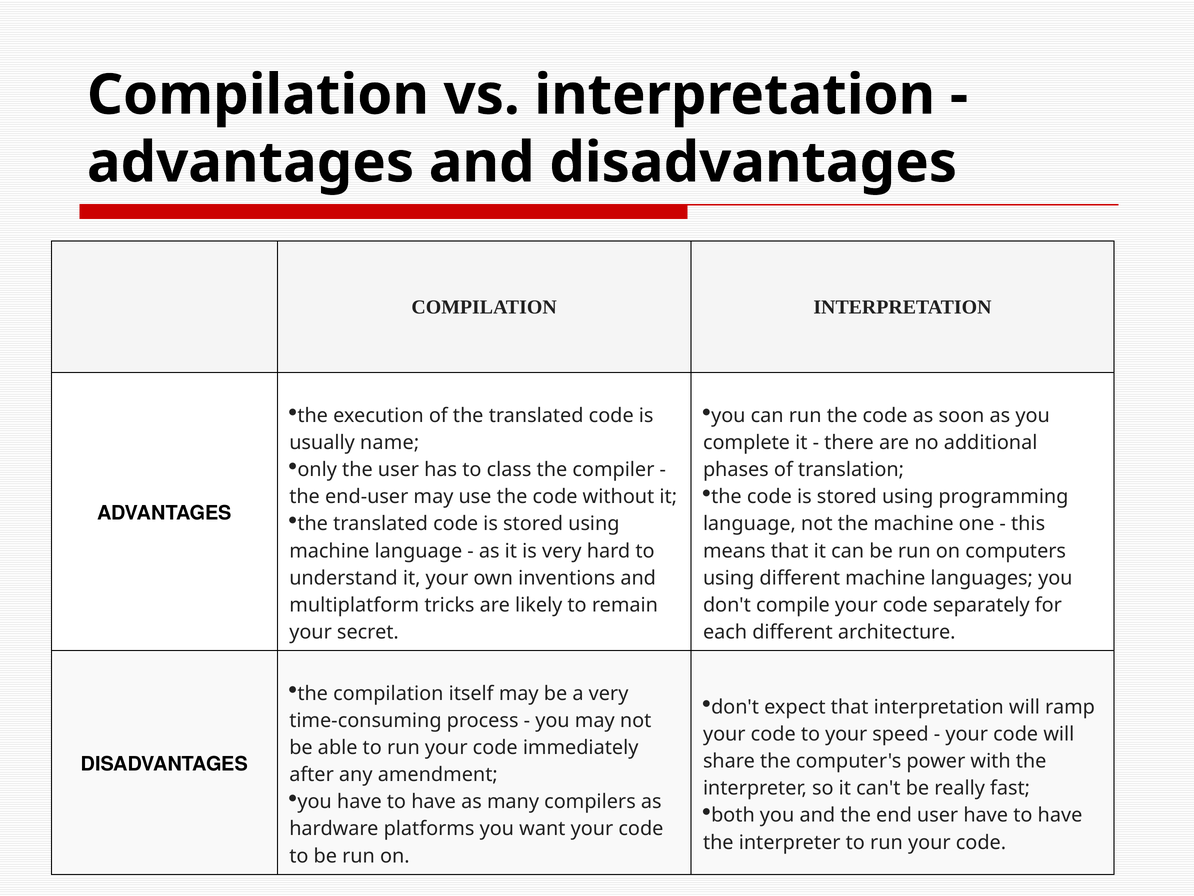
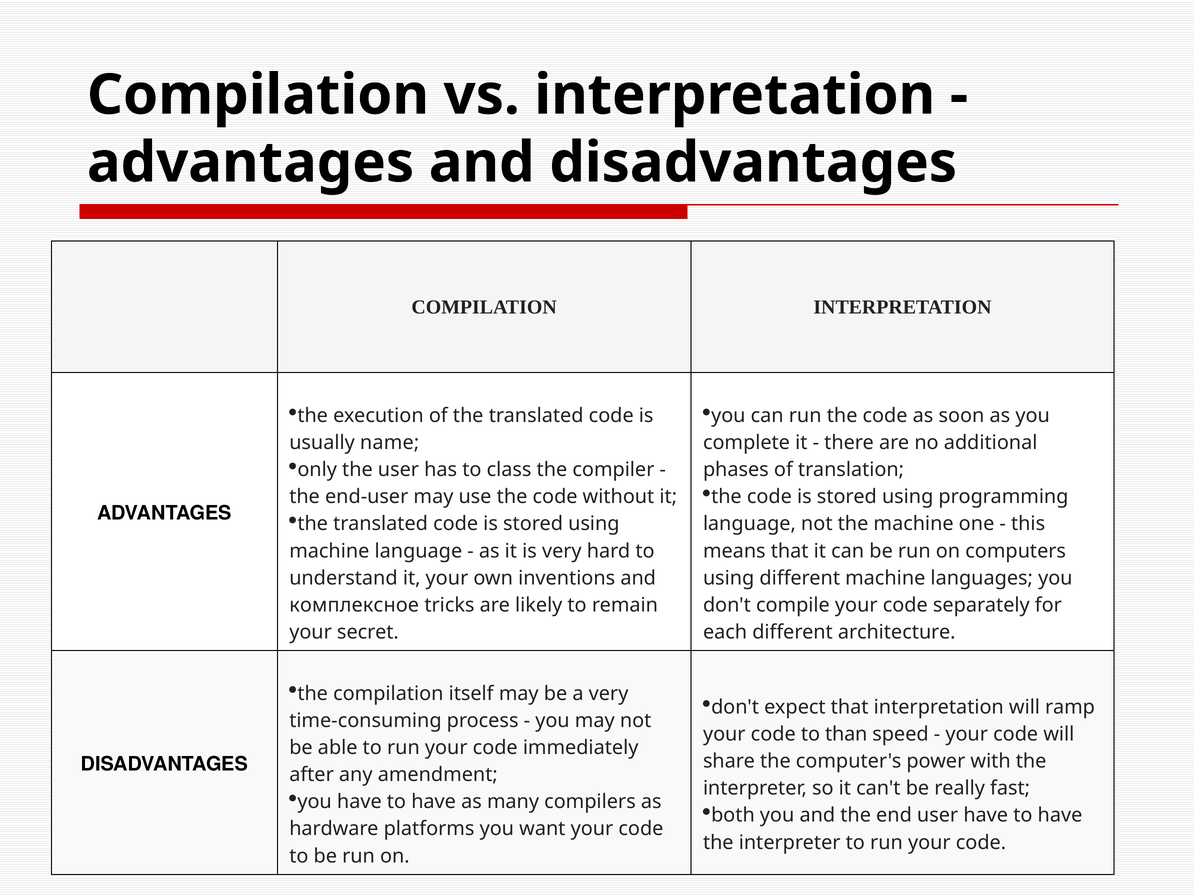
multiplatform: multiplatform -> комплексное
to your: your -> than
